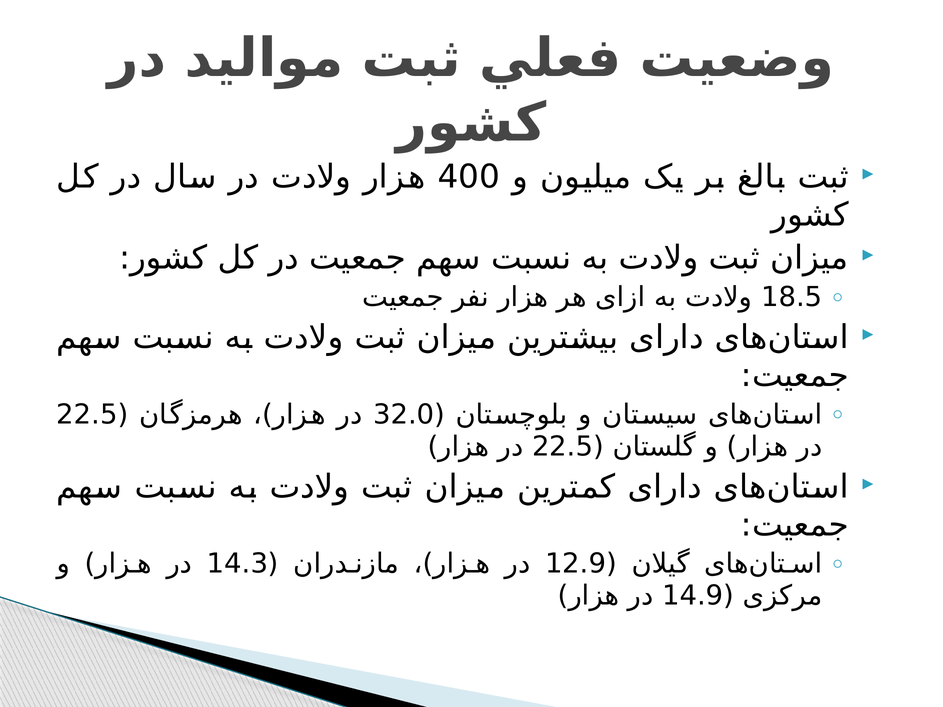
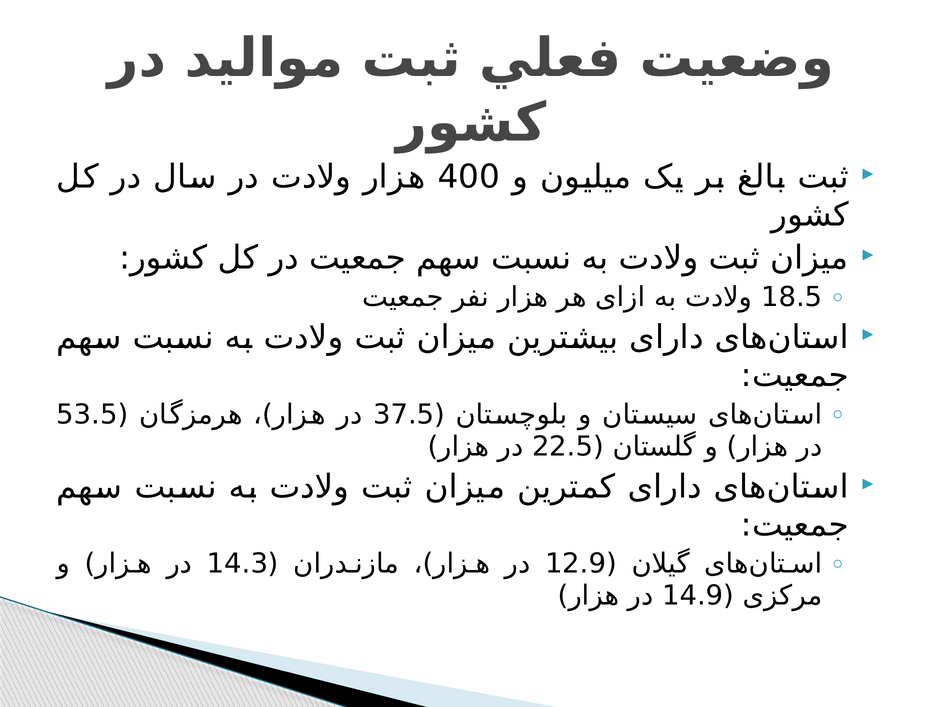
22.5 at (87, 415): 22.5 -> 53.5
32.0: 32.0 -> 37.5
